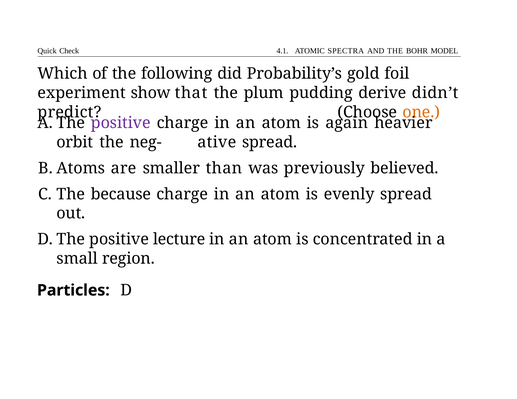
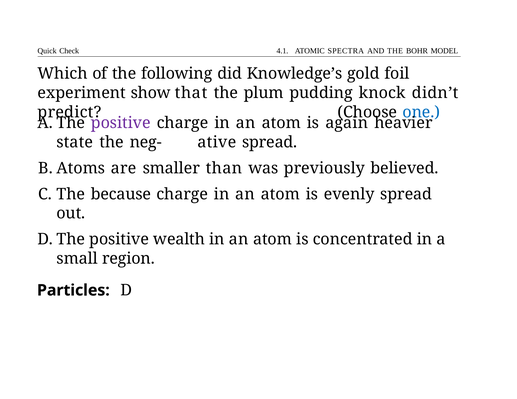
Probability’s: Probability’s -> Knowledge’s
derive: derive -> knock
one colour: orange -> blue
orbit: orbit -> state
lecture: lecture -> wealth
